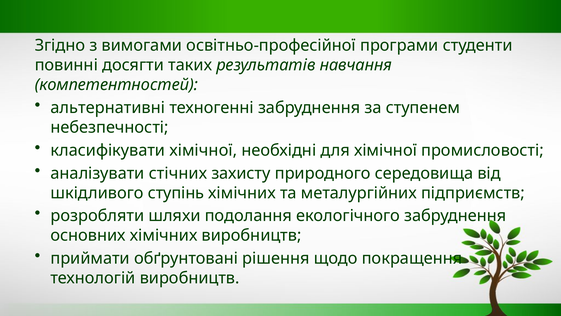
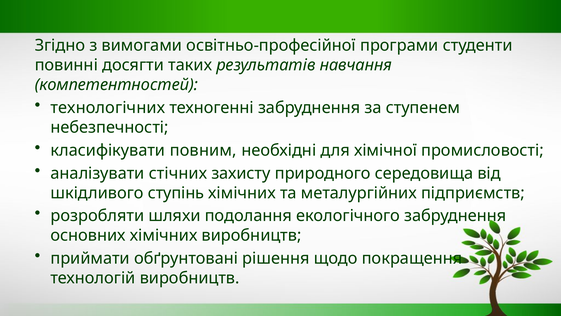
альтернативні: альтернативні -> технологічних
класифікувати хімічної: хімічної -> повним
